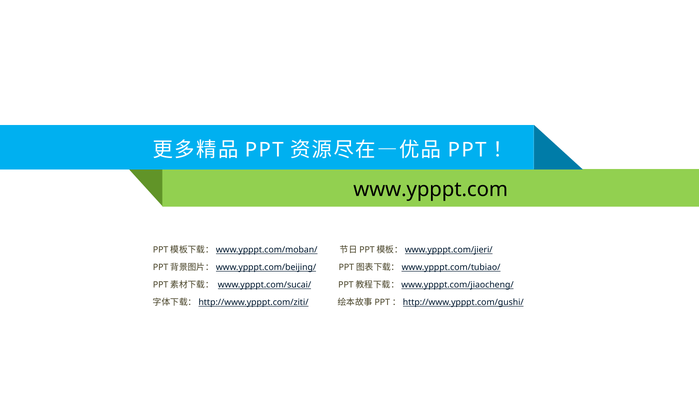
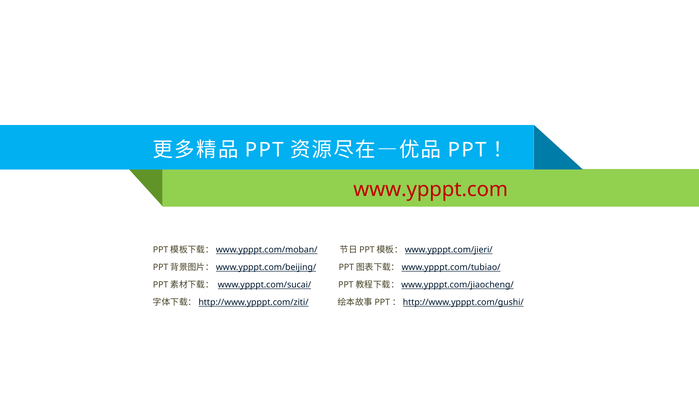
www.ypppt.com colour: black -> red
